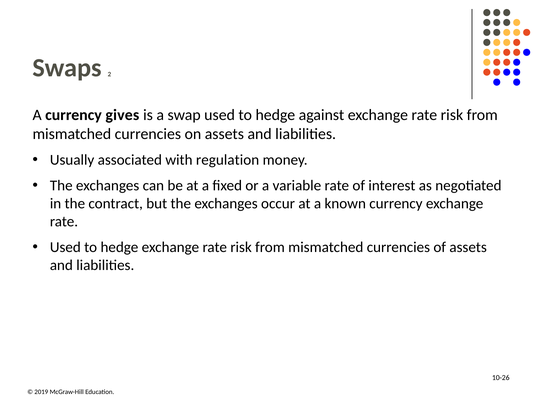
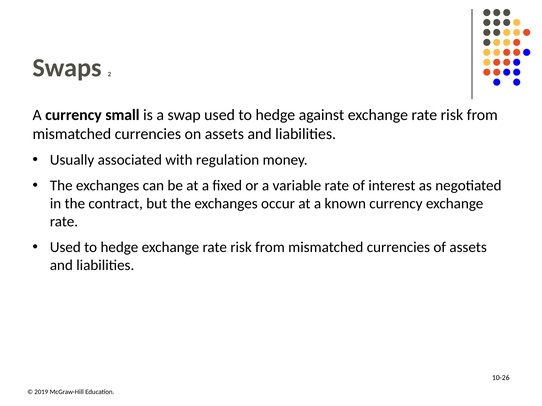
gives: gives -> small
